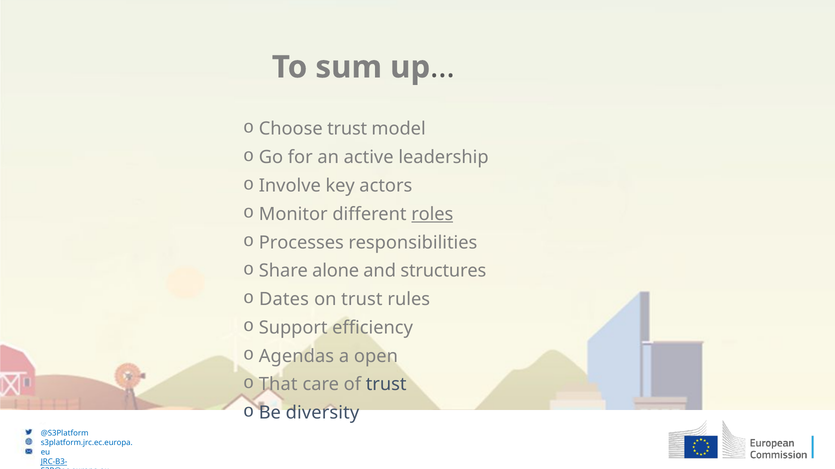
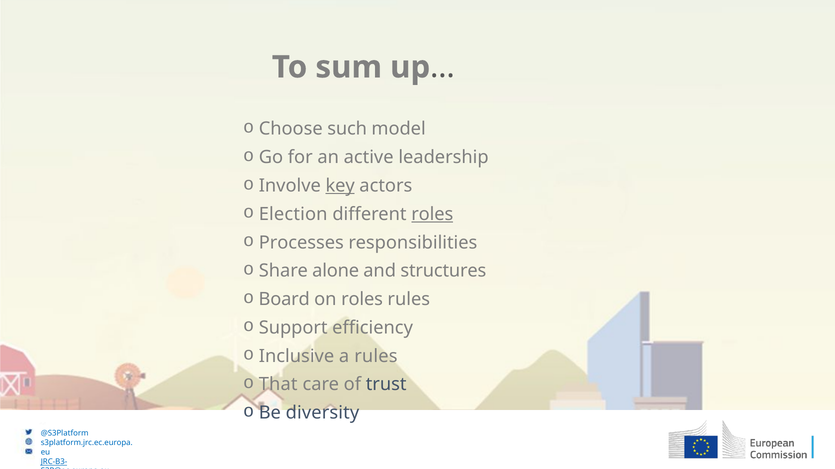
Choose trust: trust -> such
key underline: none -> present
Monitor: Monitor -> Election
Dates: Dates -> Board
on trust: trust -> roles
Agendas: Agendas -> Inclusive
a open: open -> rules
